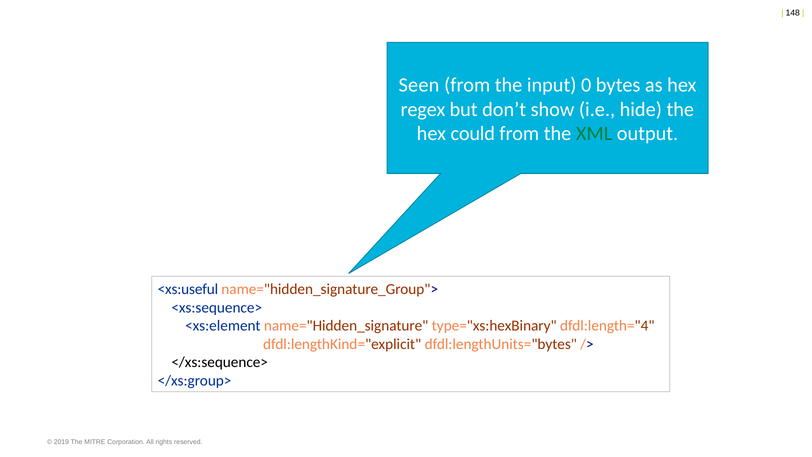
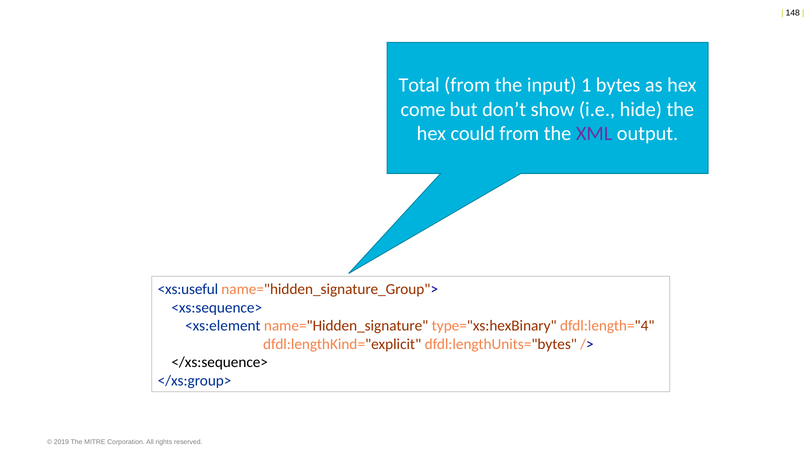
Seen: Seen -> Total
0: 0 -> 1
regex: regex -> come
XML colour: green -> purple
